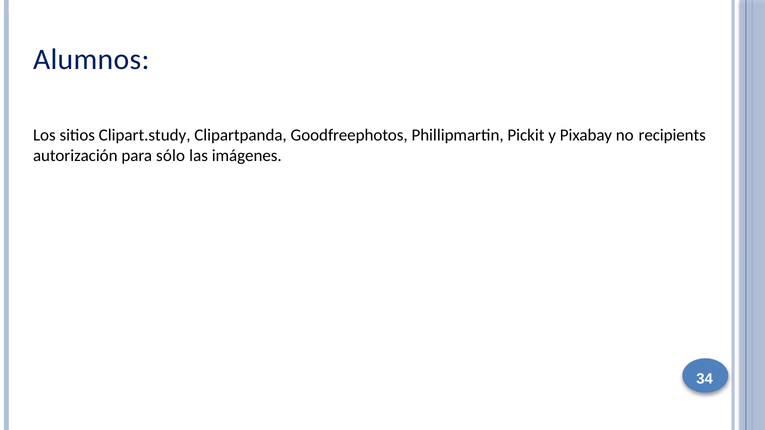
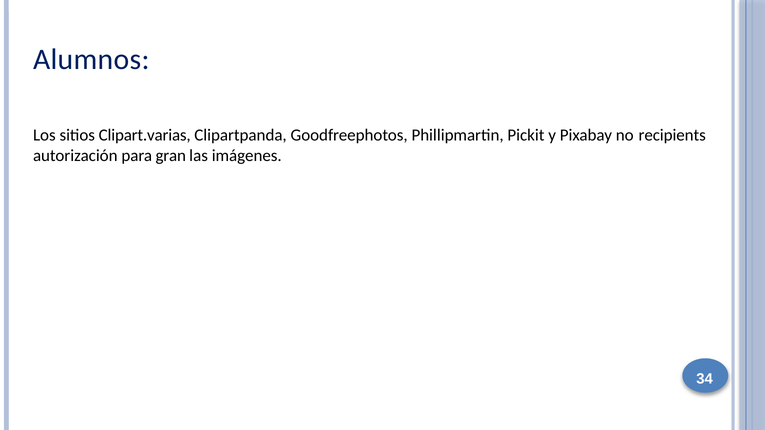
Clipart.study: Clipart.study -> Clipart.varias
sólo: sólo -> gran
